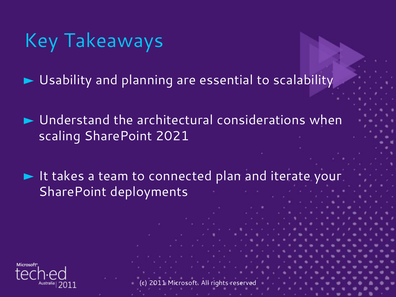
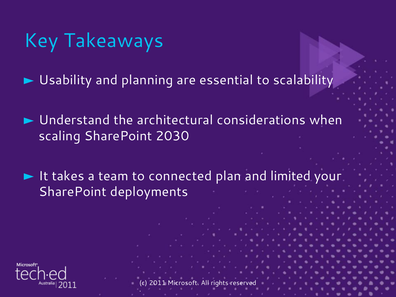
2021: 2021 -> 2030
iterate: iterate -> limited
